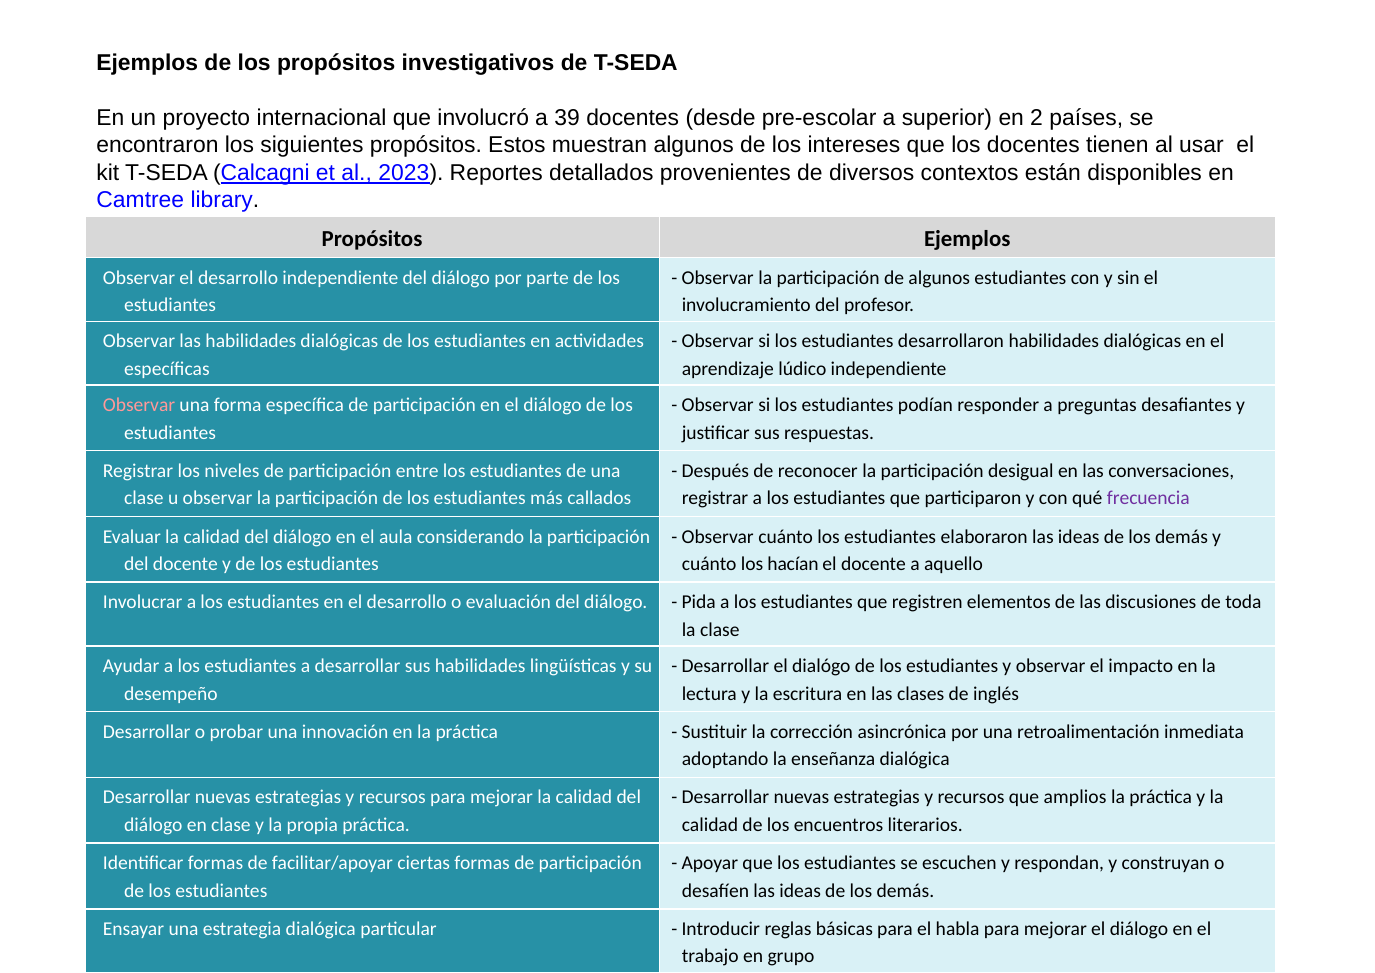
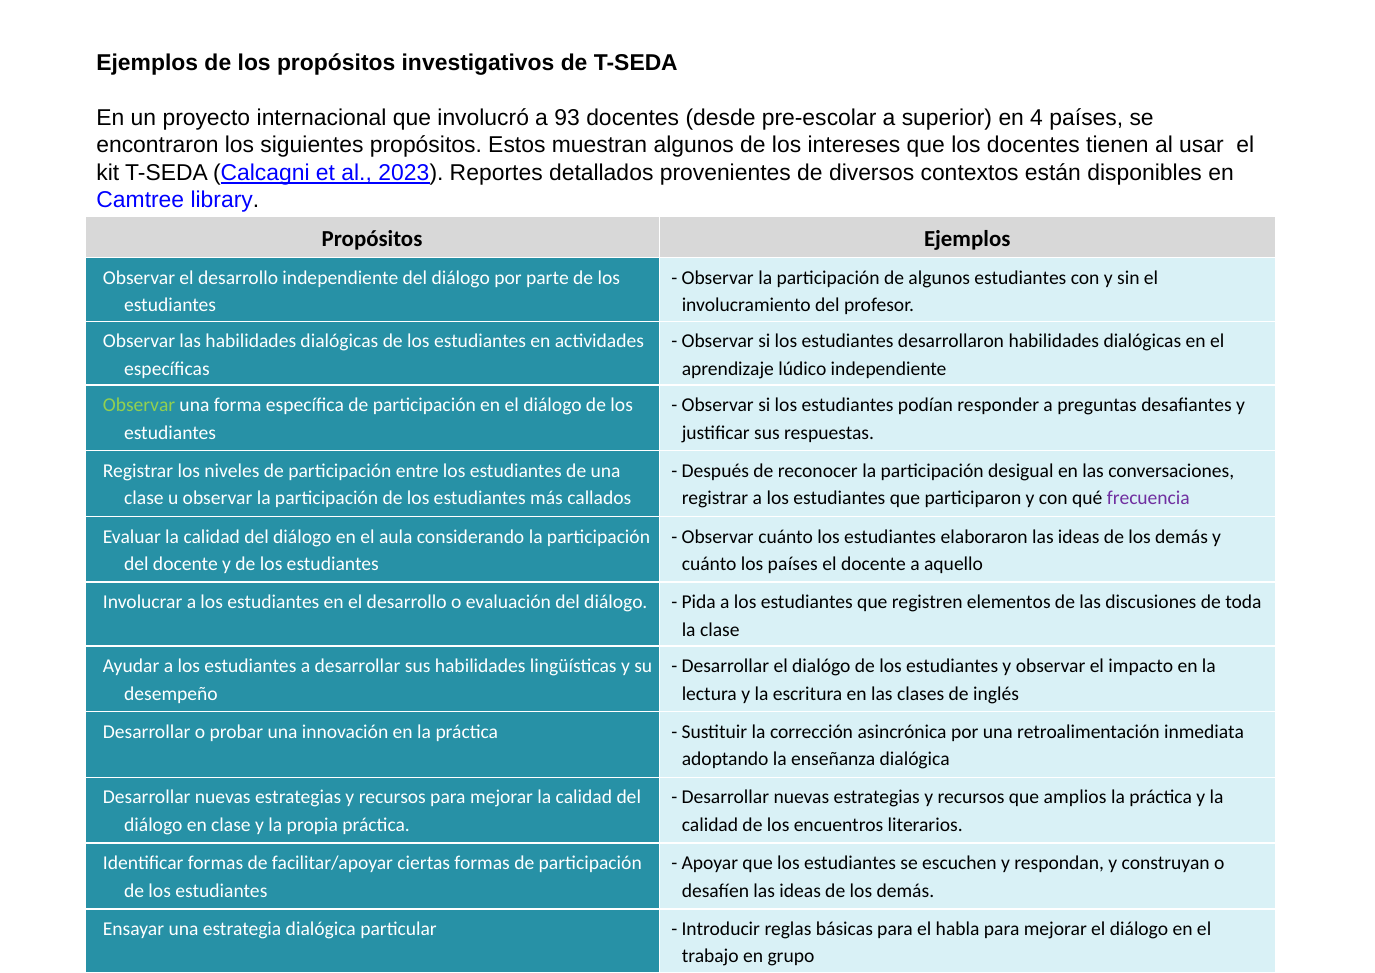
39: 39 -> 93
2: 2 -> 4
Observar at (139, 405) colour: pink -> light green
los hacían: hacían -> países
